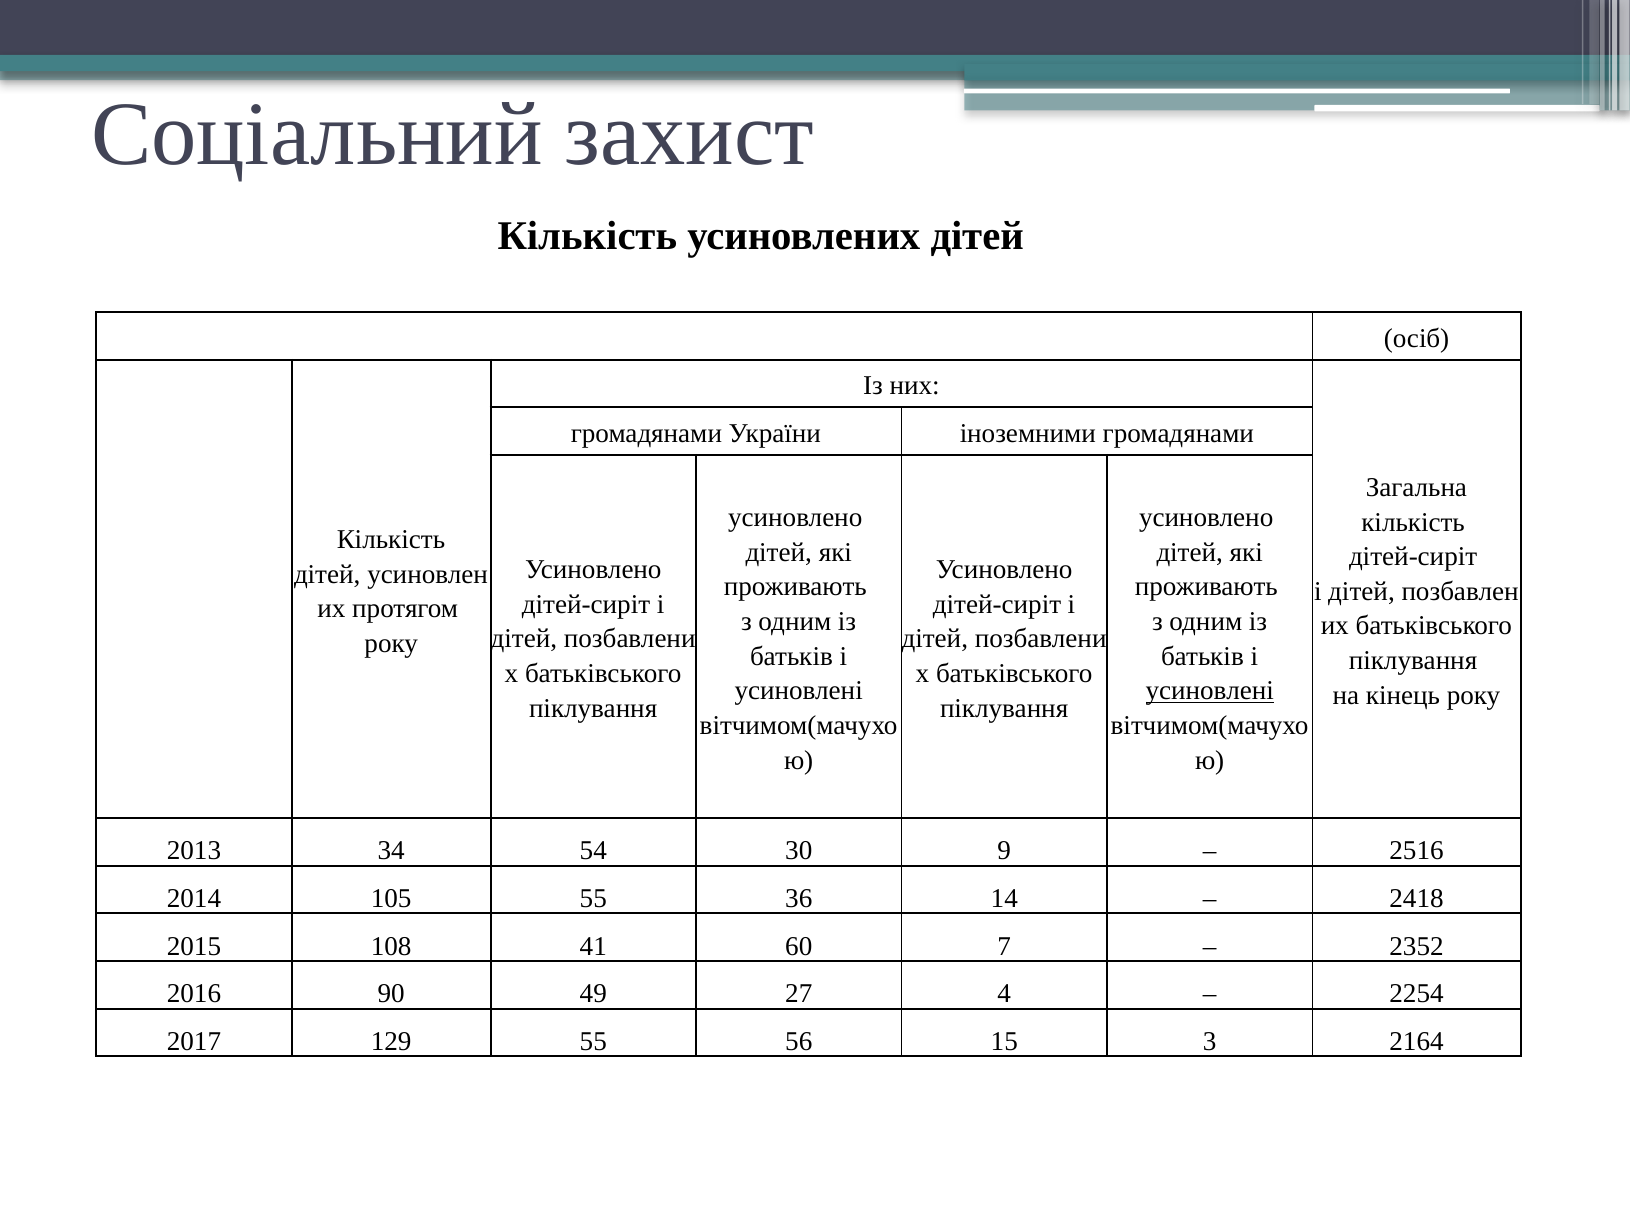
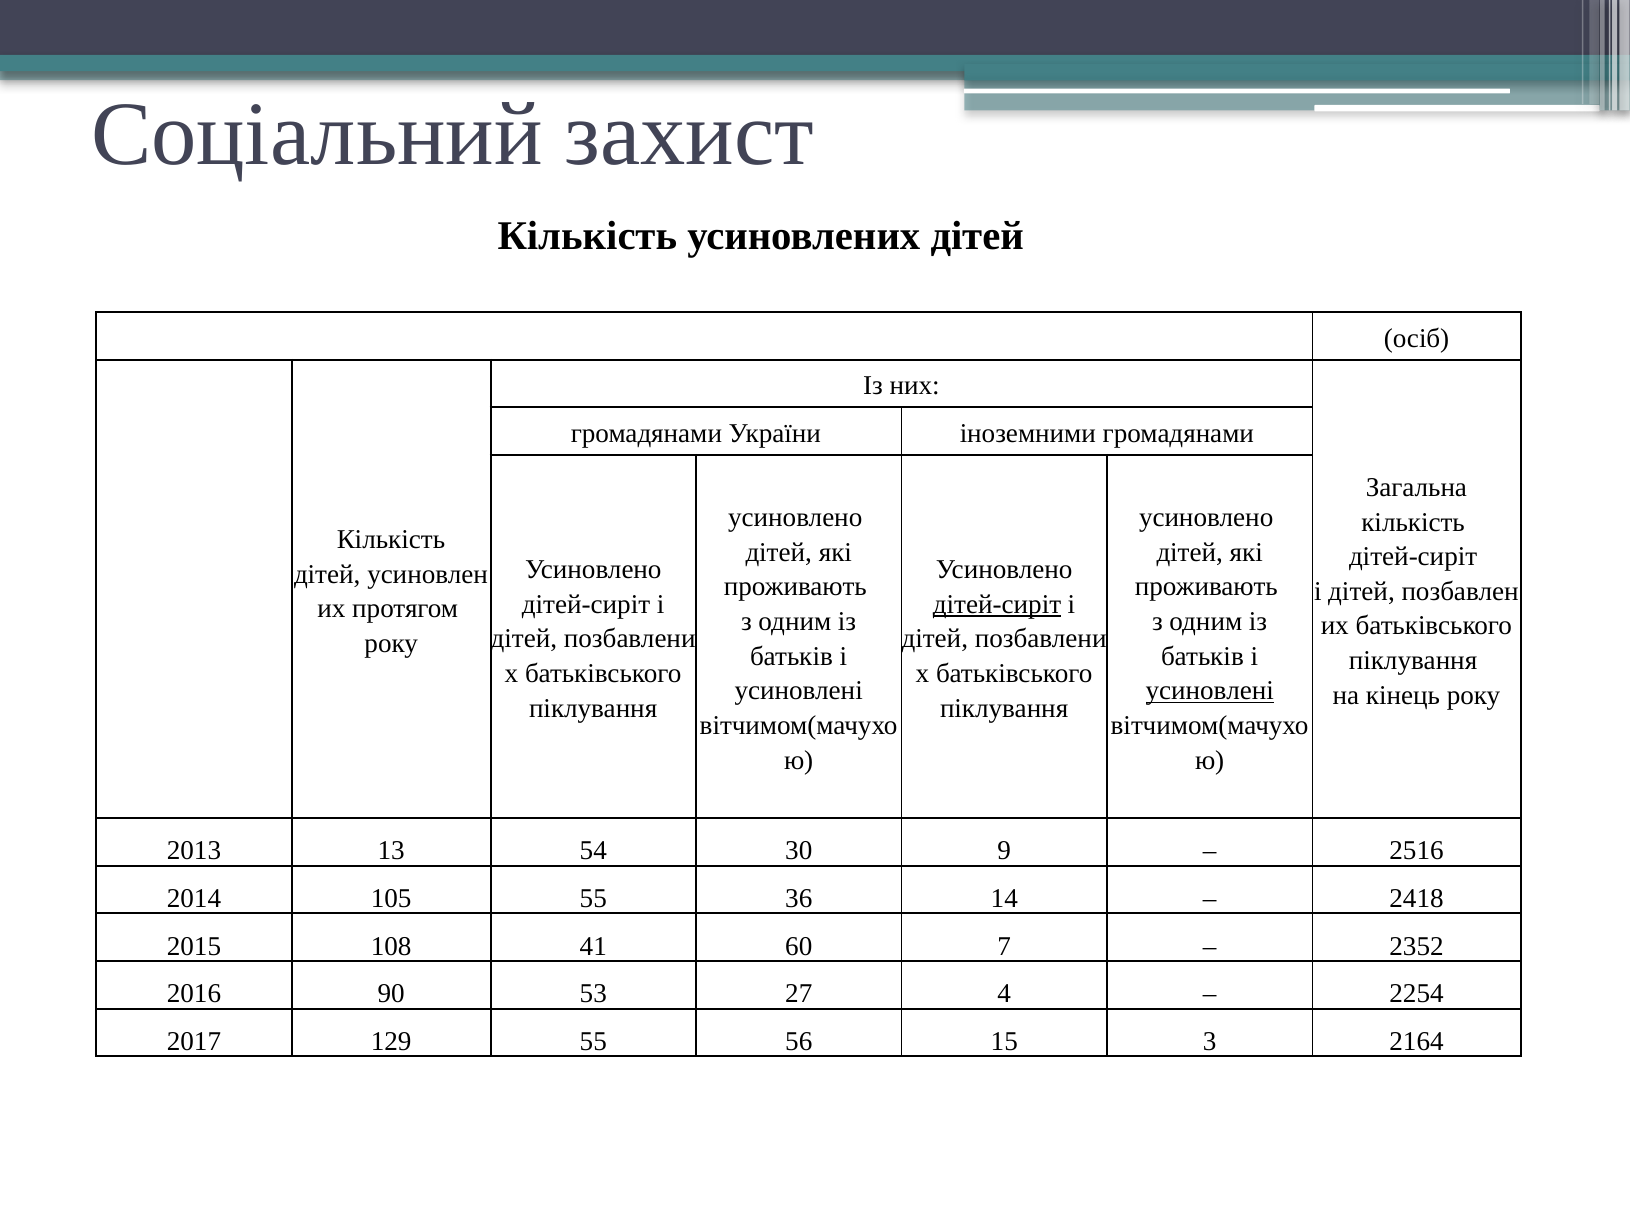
дітей-сиріт at (997, 605) underline: none -> present
34: 34 -> 13
49: 49 -> 53
